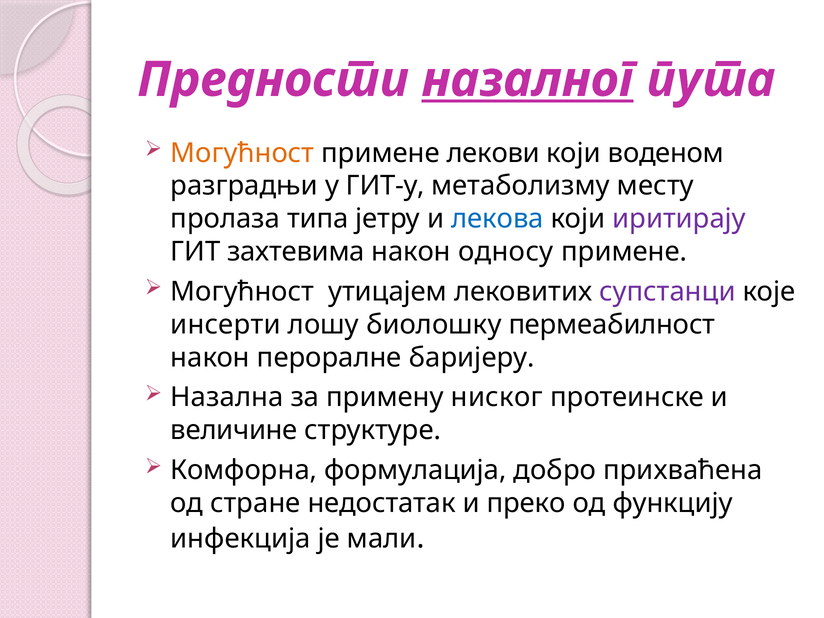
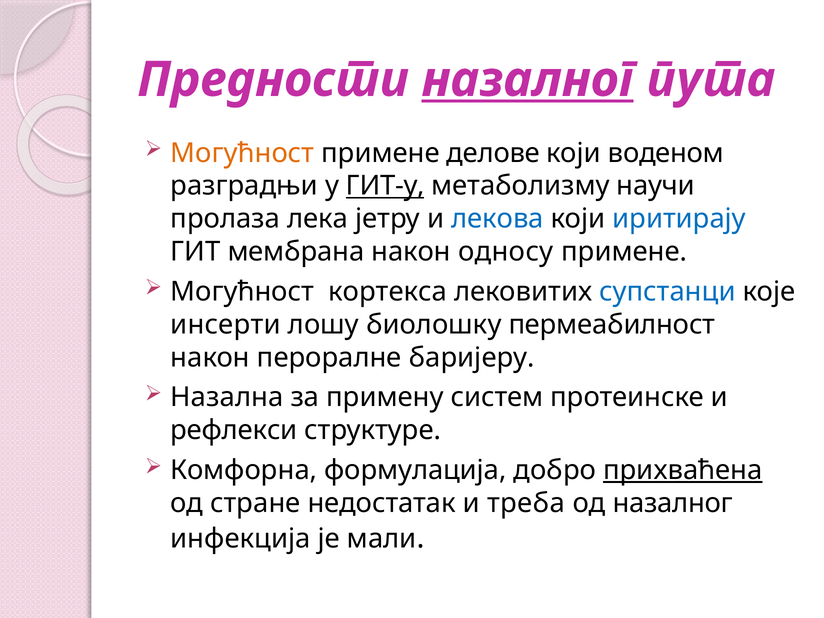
лекови: лекови -> делове
ГИТ-у underline: none -> present
месту: месту -> научи
типа: типа -> лека
иритирају colour: purple -> blue
захтевима: захтевима -> мембрана
утицајем: утицајем -> кортекса
супстанци colour: purple -> blue
ниског: ниског -> систем
величине: величине -> рефлекси
прихваћена underline: none -> present
преко: преко -> треба
од функцију: функцију -> назалног
